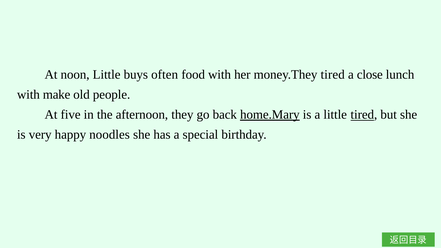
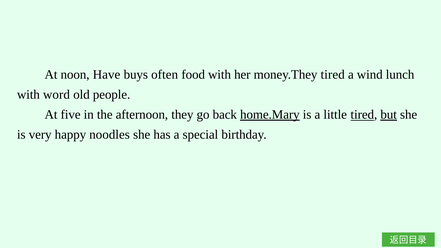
noon Little: Little -> Have
close: close -> wind
make: make -> word
but underline: none -> present
